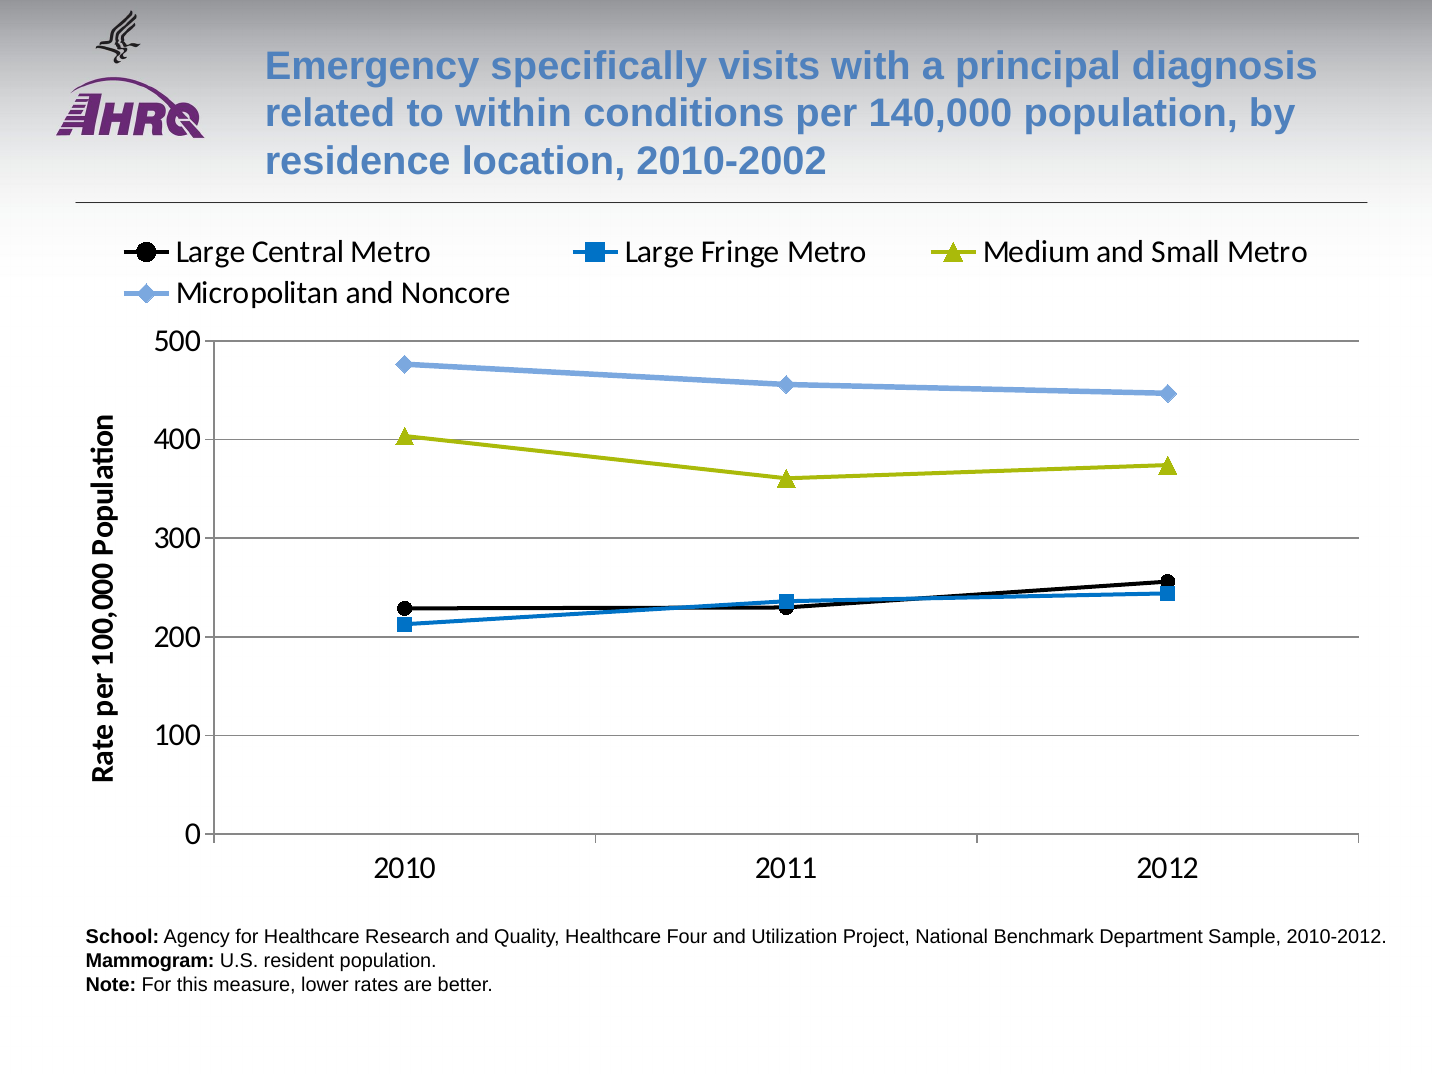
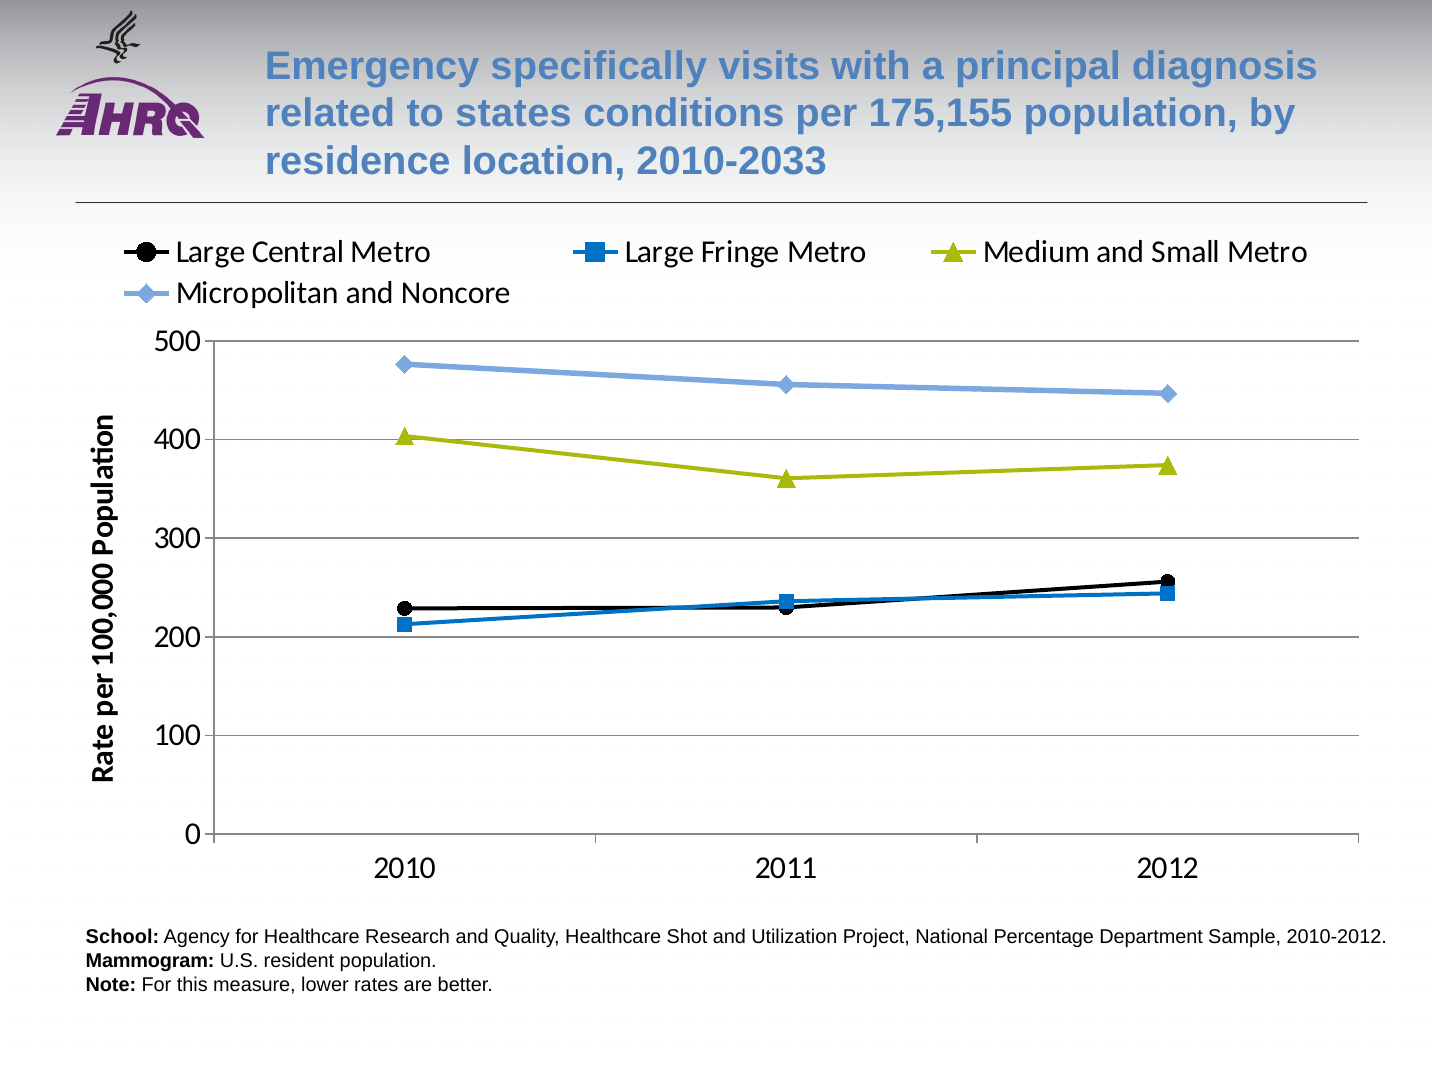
within: within -> states
140,000: 140,000 -> 175,155
2010-2002: 2010-2002 -> 2010-2033
Four: Four -> Shot
Benchmark: Benchmark -> Percentage
